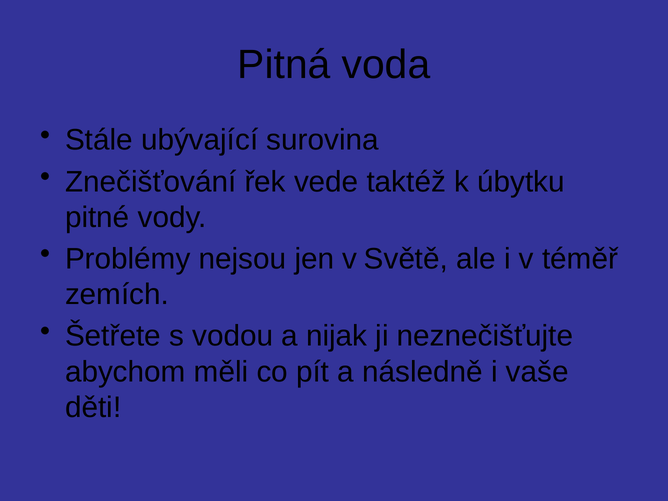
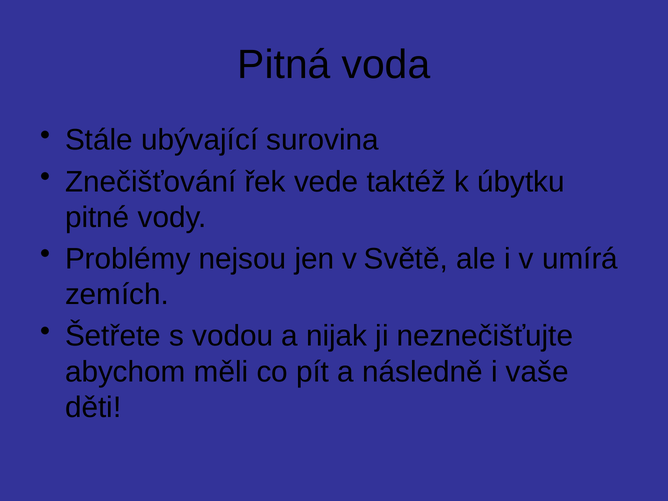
téměř: téměř -> umírá
